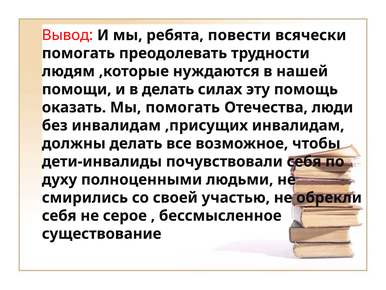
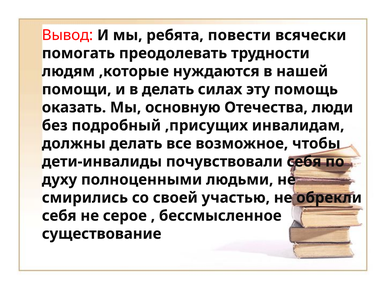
Мы помогать: помогать -> основную
без инвалидам: инвалидам -> подробный
